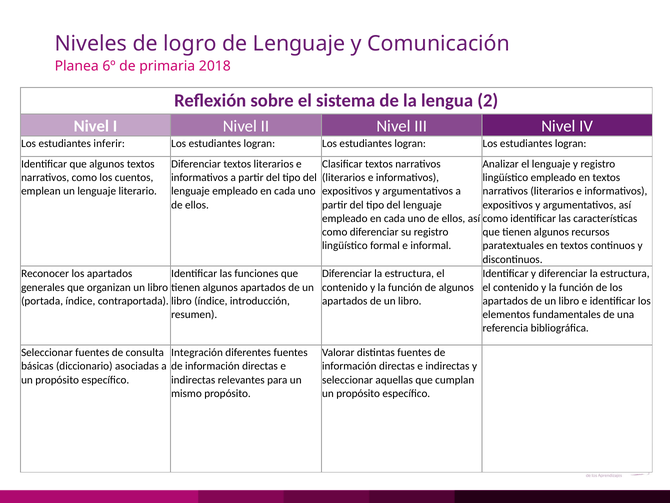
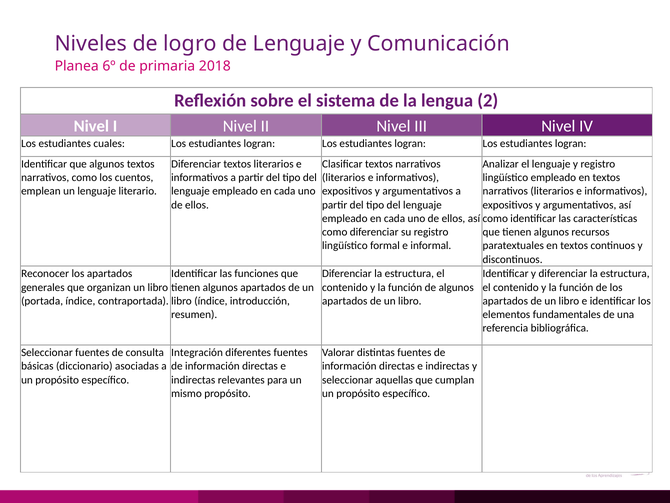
inferir: inferir -> cuales
